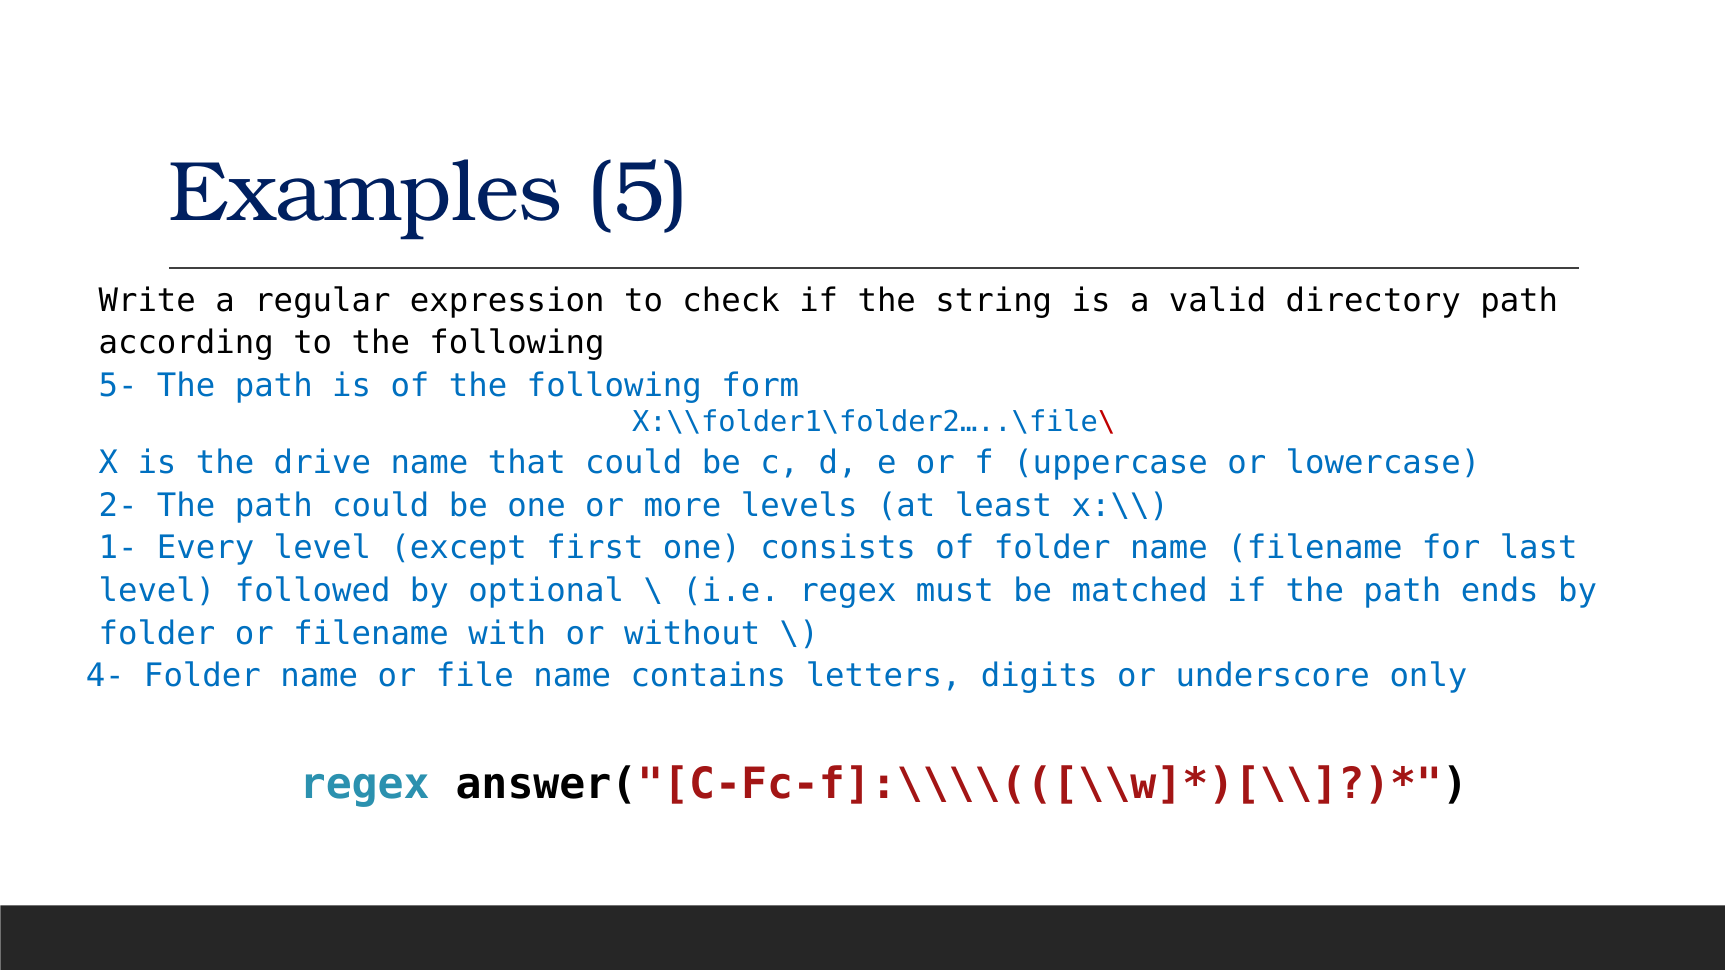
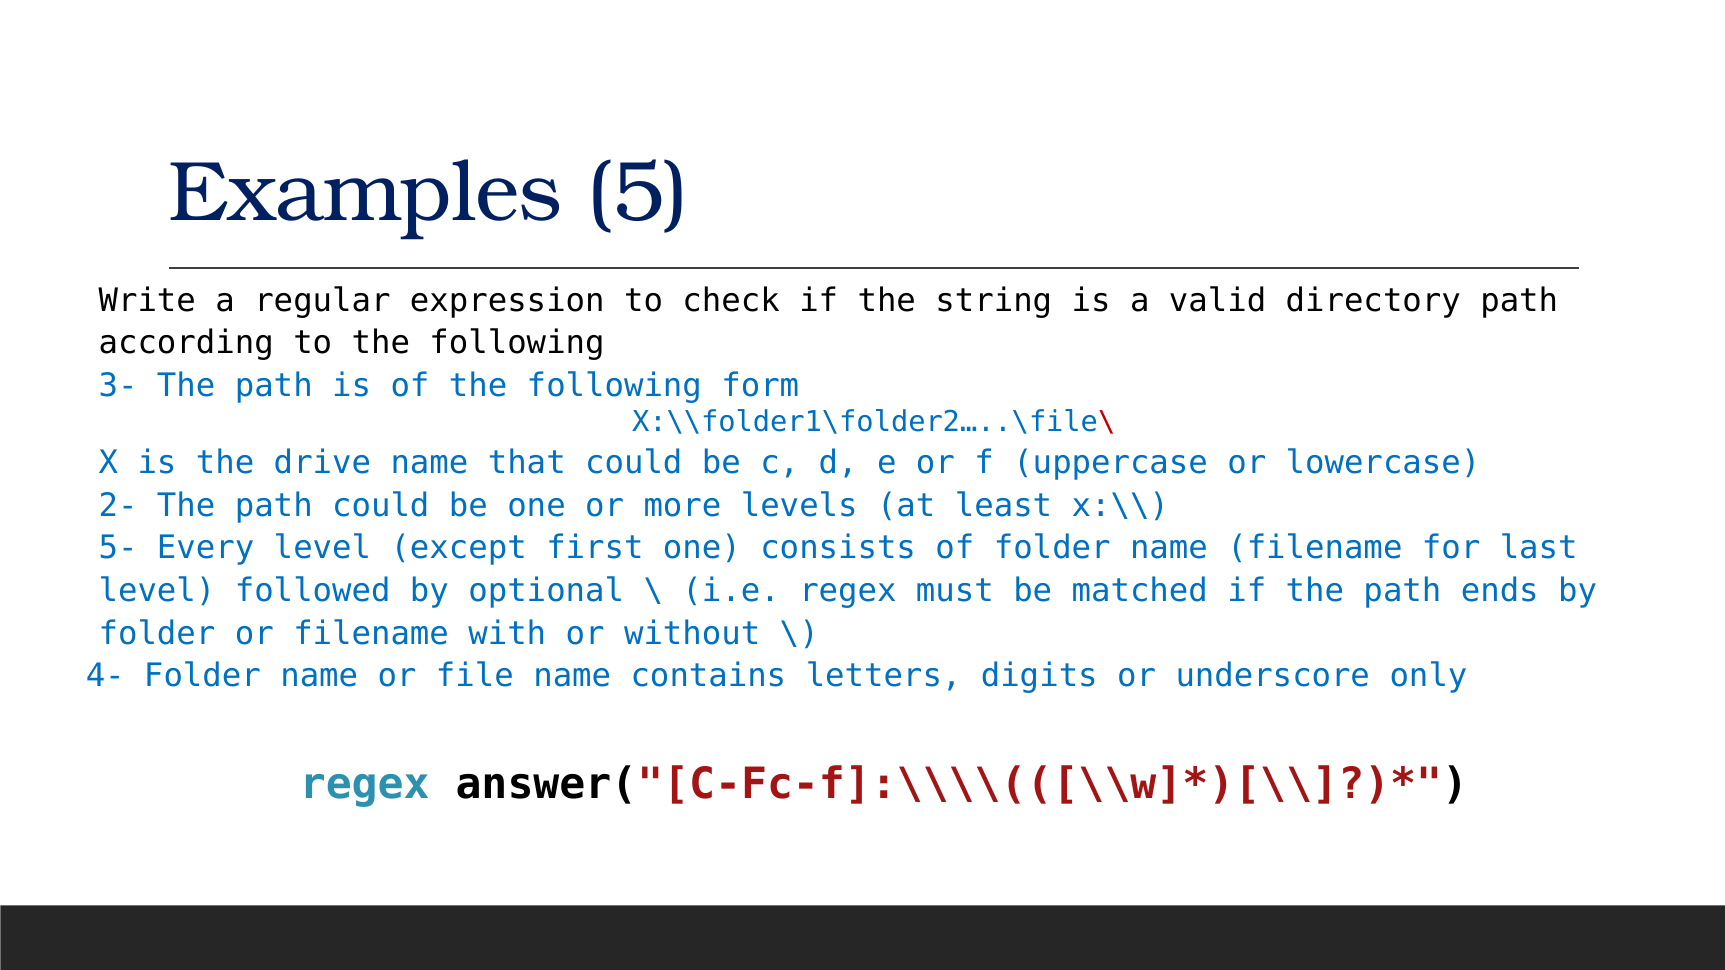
5-: 5- -> 3-
1-: 1- -> 5-
